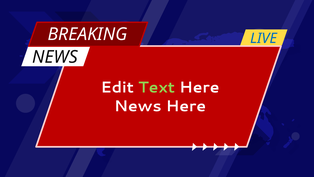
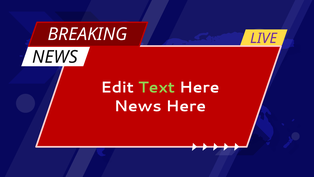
LIVE colour: blue -> purple
